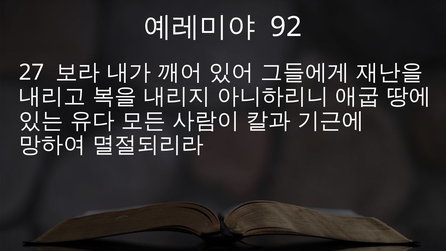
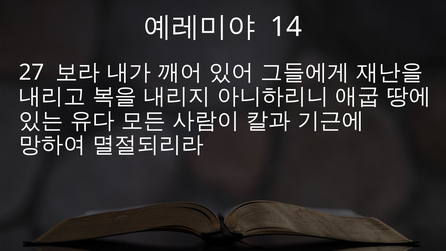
92: 92 -> 14
